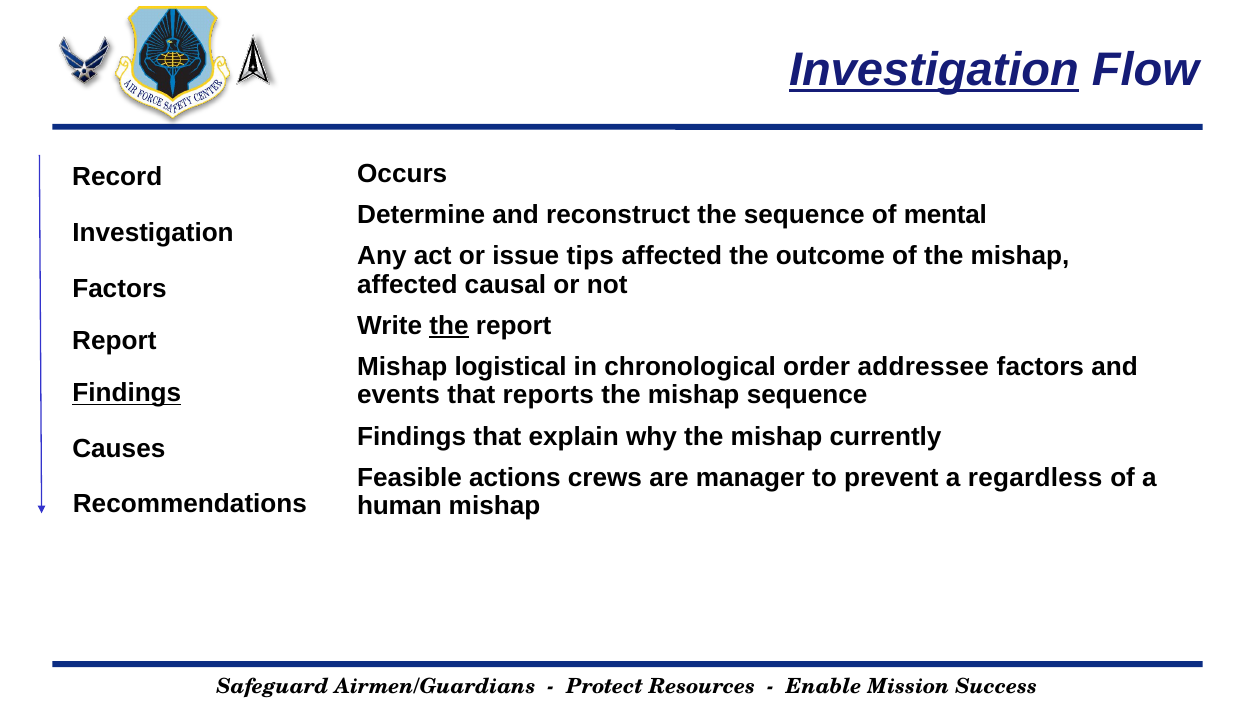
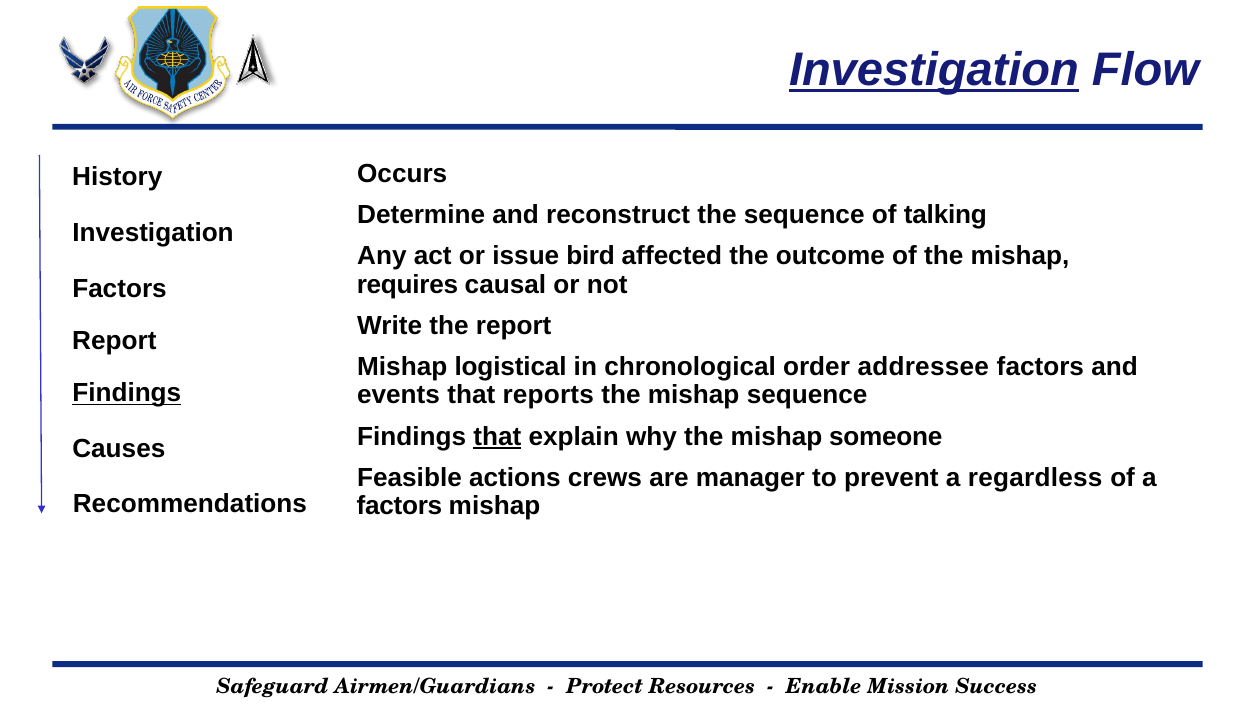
Record: Record -> History
mental: mental -> talking
tips: tips -> bird
affected at (407, 284): affected -> requires
the at (449, 326) underline: present -> none
that at (497, 437) underline: none -> present
currently: currently -> someone
human at (399, 506): human -> factors
